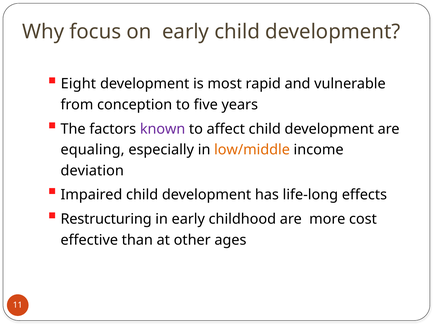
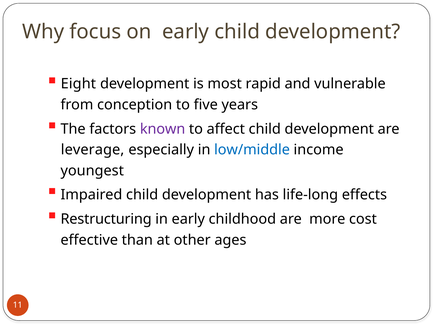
equaling: equaling -> leverage
low/middle colour: orange -> blue
deviation: deviation -> youngest
